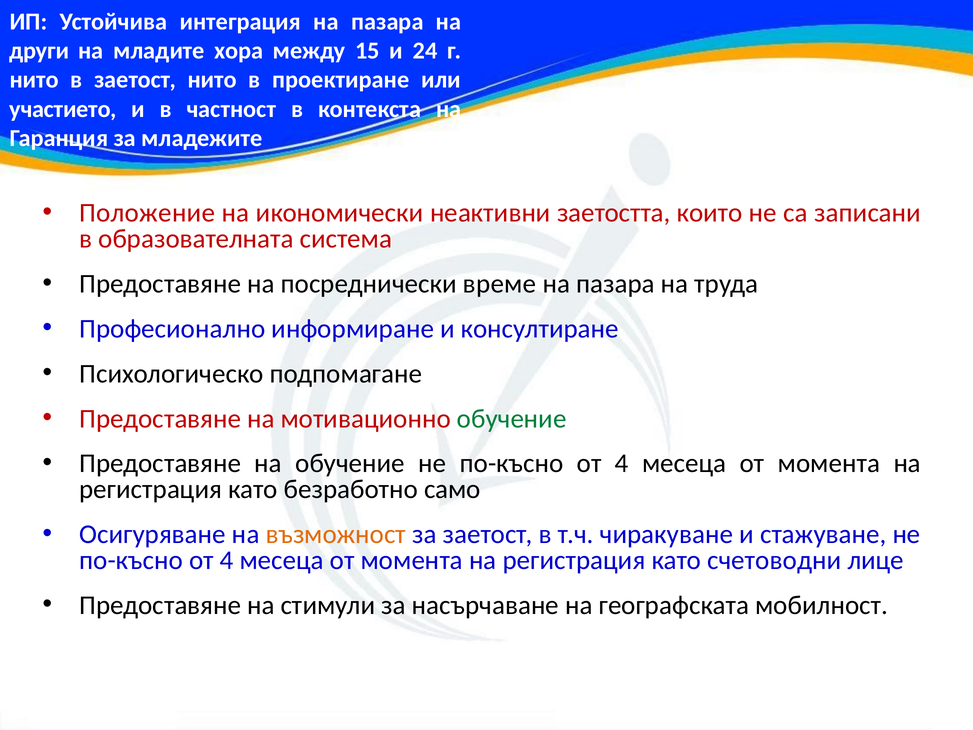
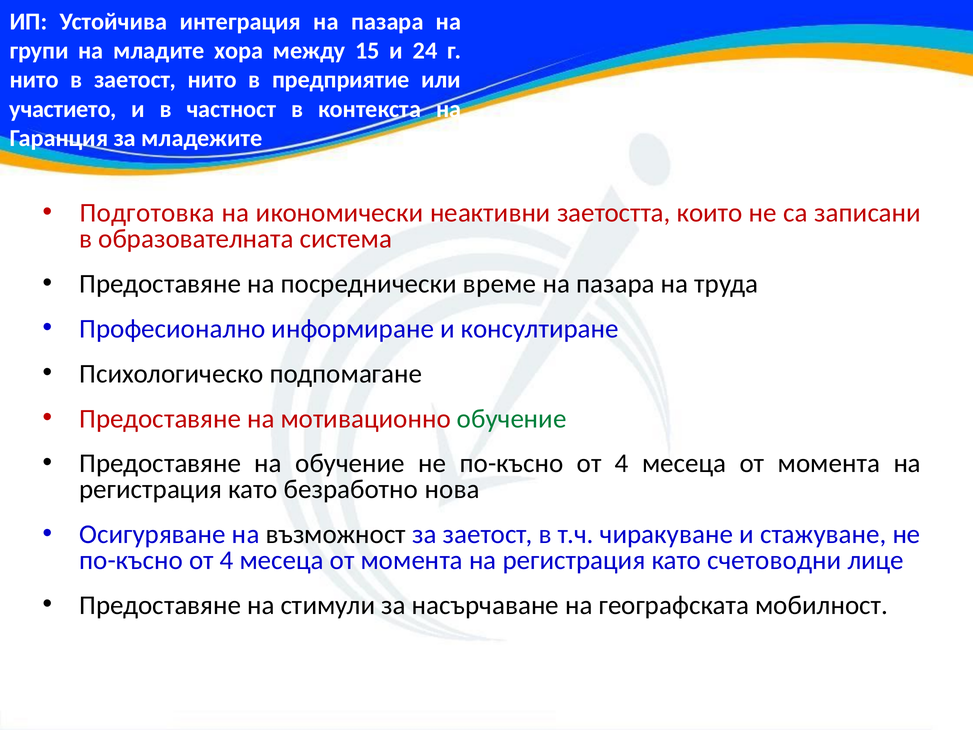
други: други -> групи
проектиране: проектиране -> предприятие
Положение: Положение -> Подготовка
само: само -> нова
възможност colour: orange -> black
